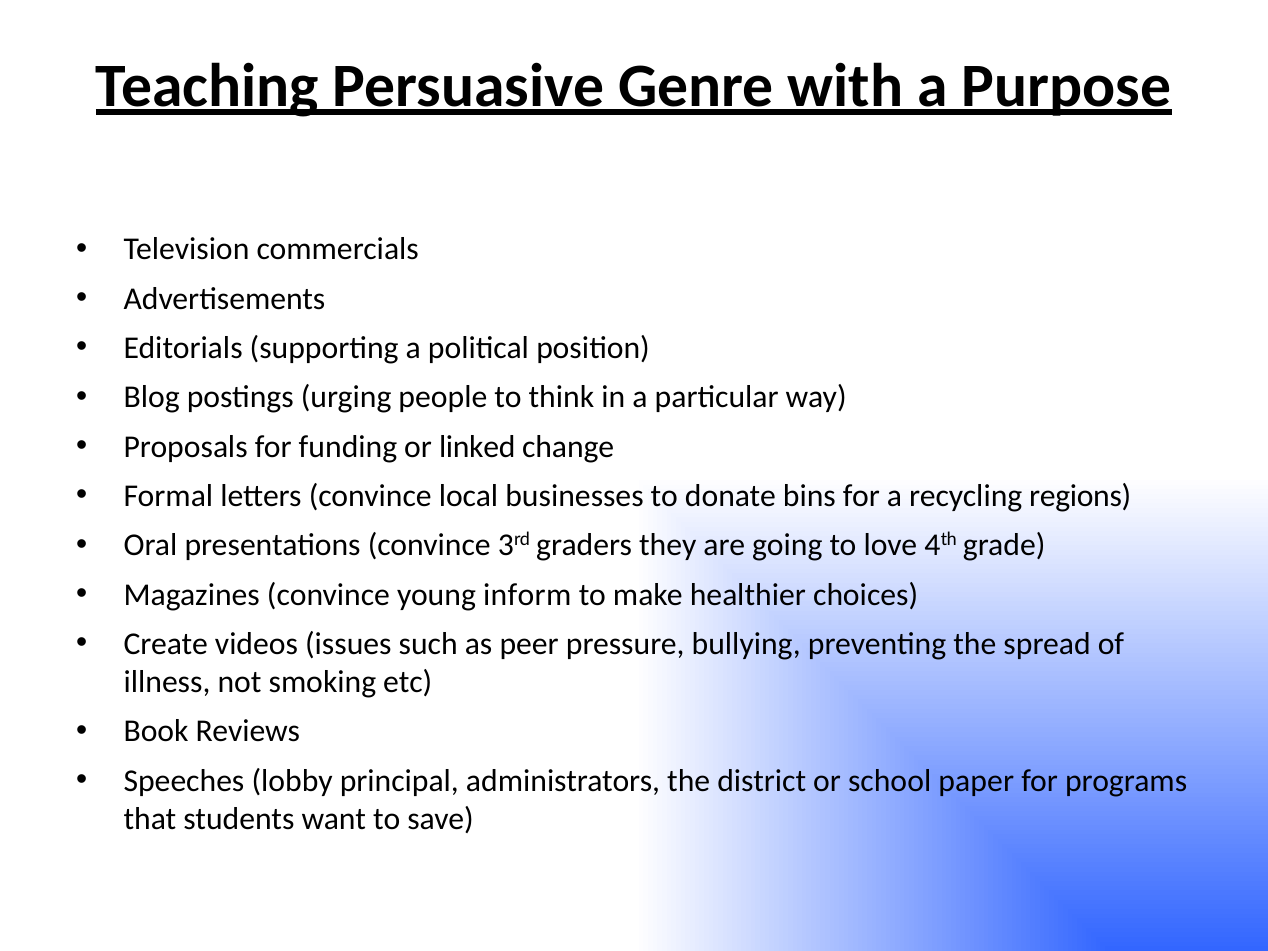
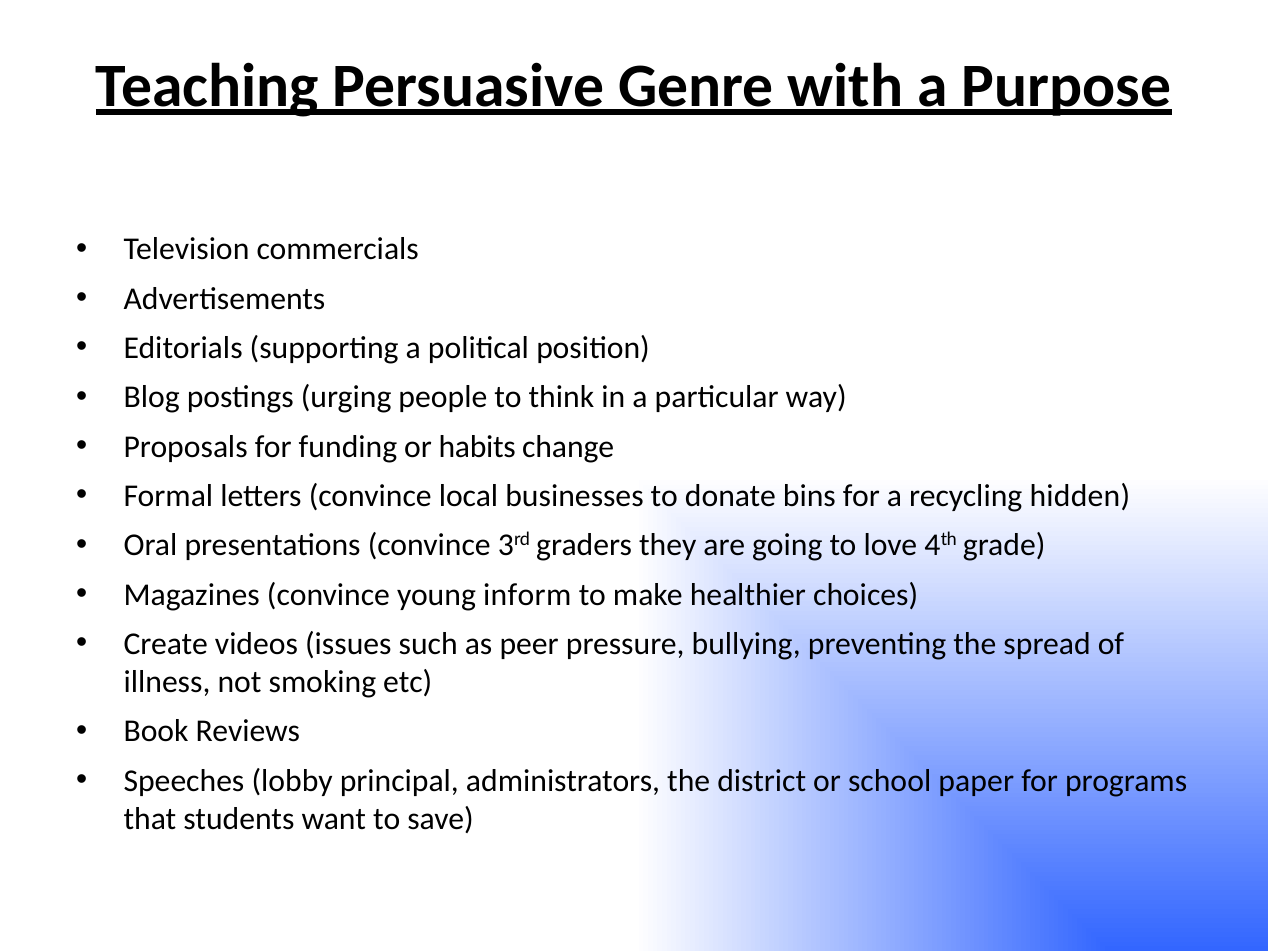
linked: linked -> habits
regions: regions -> hidden
